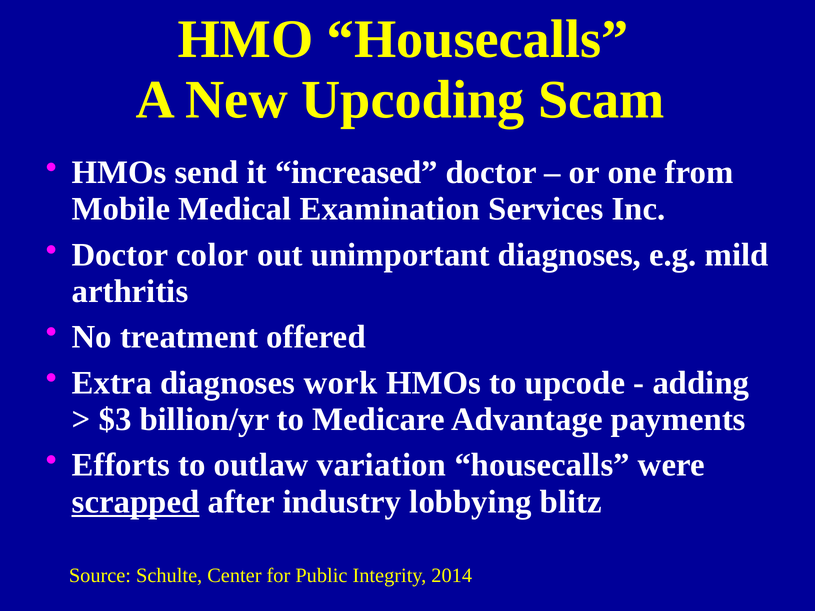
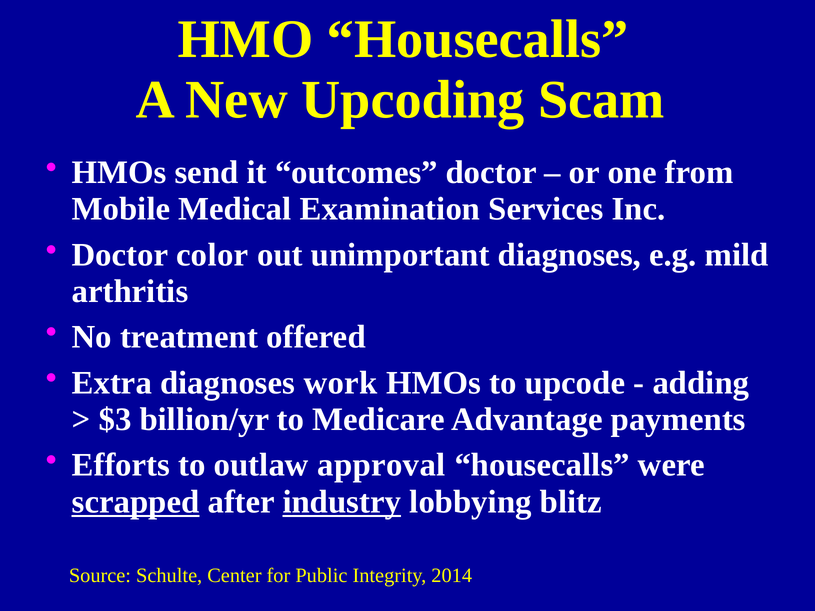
increased: increased -> outcomes
variation: variation -> approval
industry underline: none -> present
